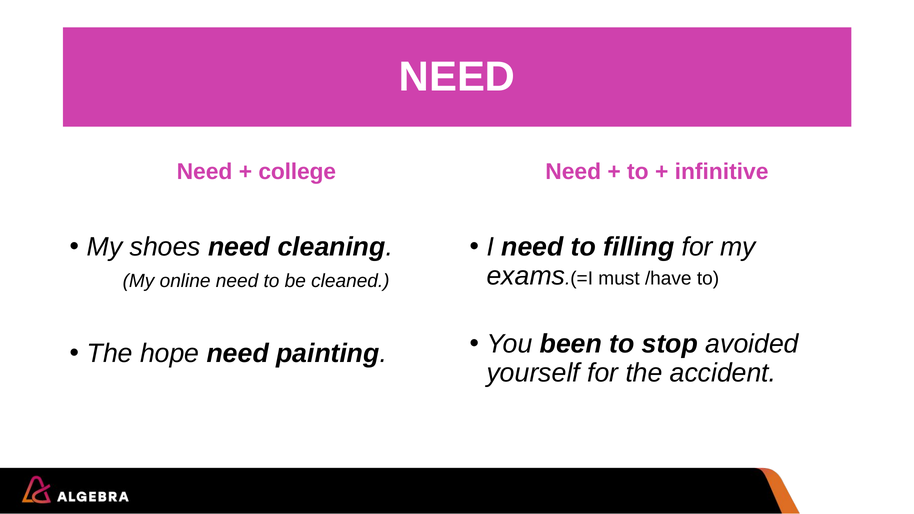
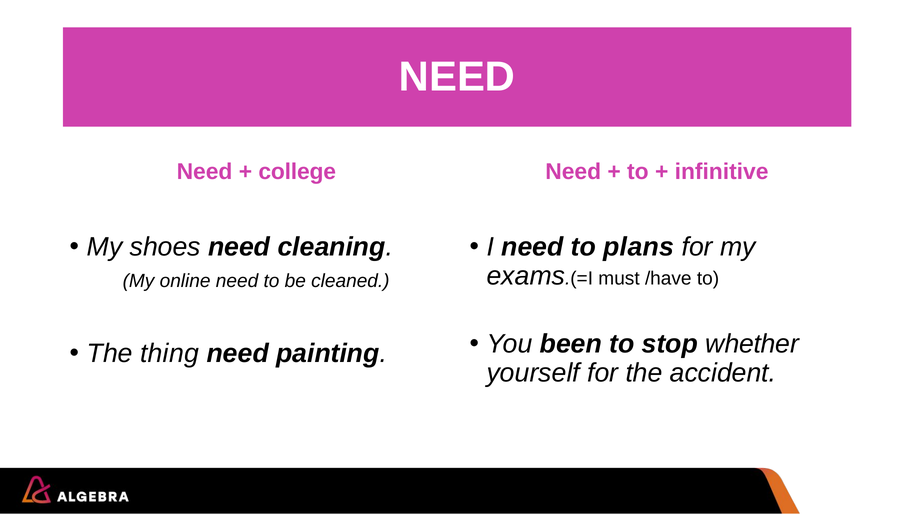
filling: filling -> plans
avoided: avoided -> whether
hope: hope -> thing
